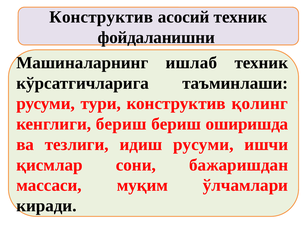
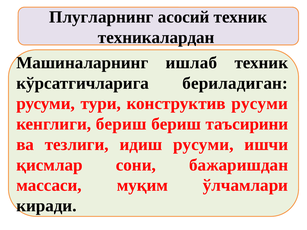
Конструктив at (101, 17): Конструктив -> Плугларнинг
фойдаланишни: фойдаланишни -> техникалардан
таъминлаши: таъминлаши -> бериладиган
конструктив қолинг: қолинг -> русуми
оширишда: оширишда -> таъсирини
